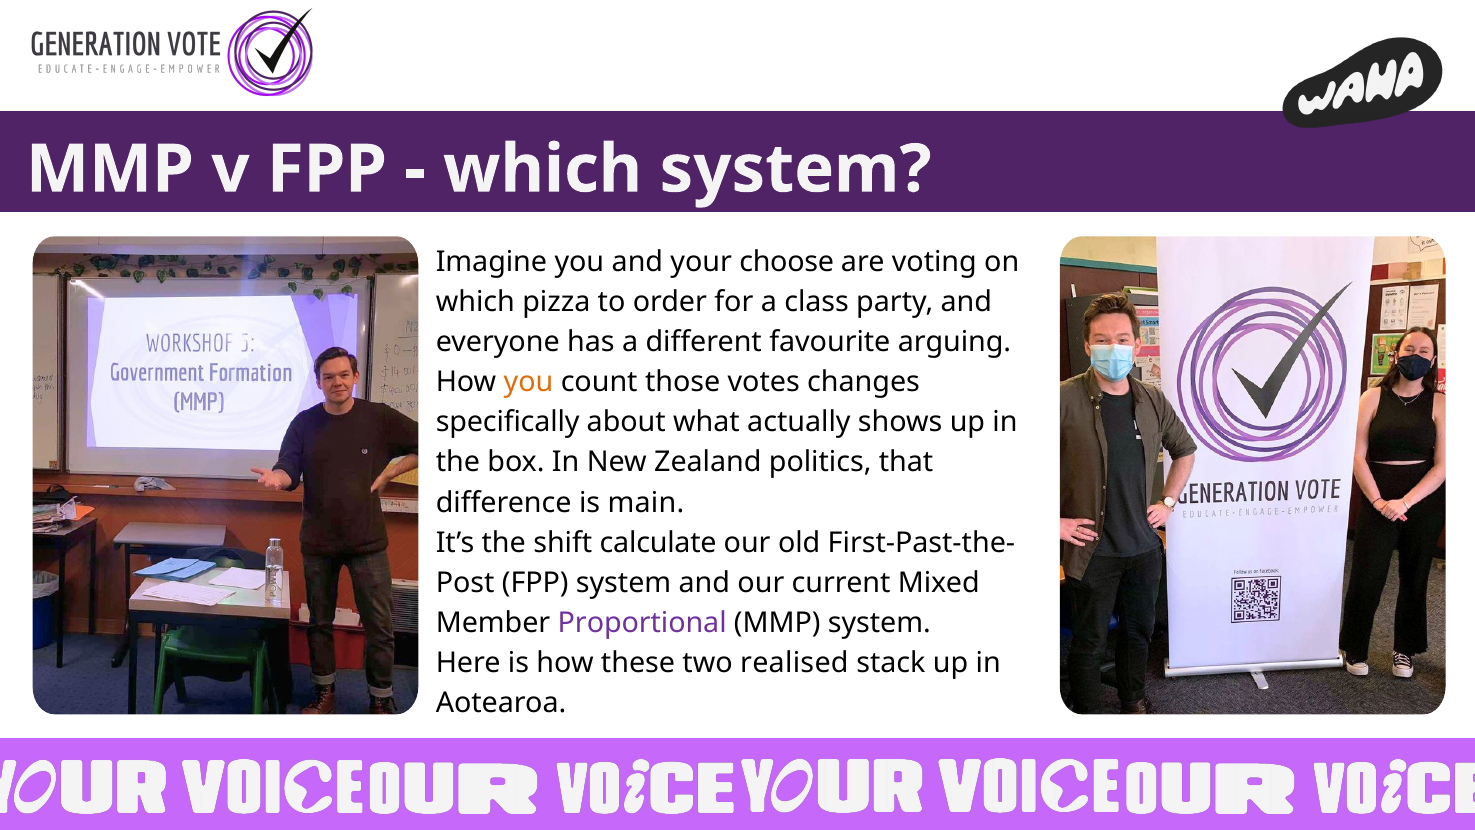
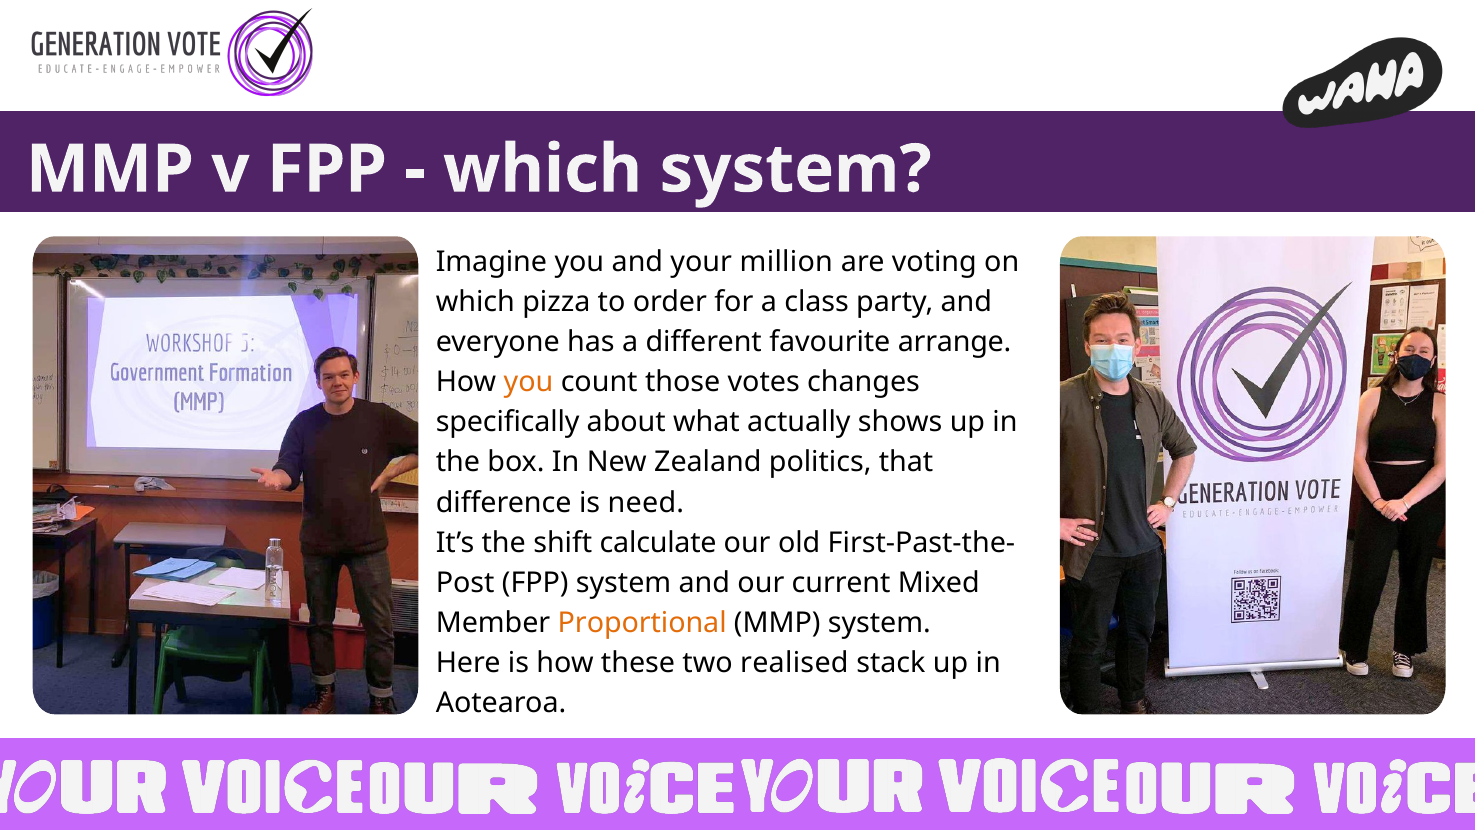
choose: choose -> million
arguing: arguing -> arrange
main: main -> need
Proportional colour: purple -> orange
